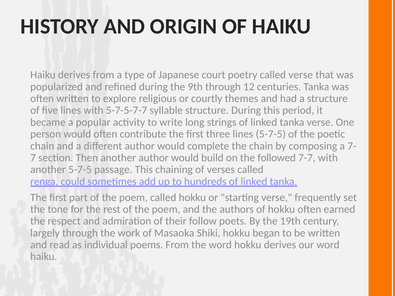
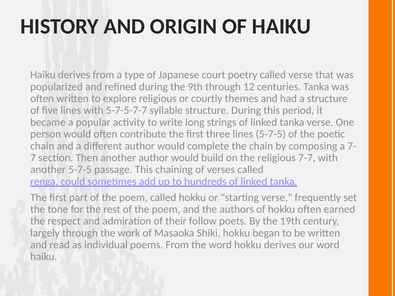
the followed: followed -> religious
